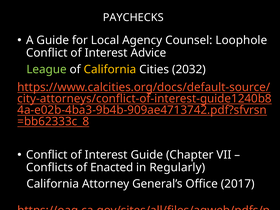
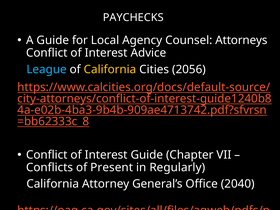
Loophole: Loophole -> Attorneys
League colour: light green -> light blue
2032: 2032 -> 2056
Enacted: Enacted -> Present
2017: 2017 -> 2040
